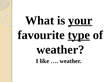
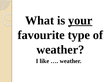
type underline: present -> none
